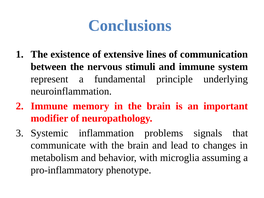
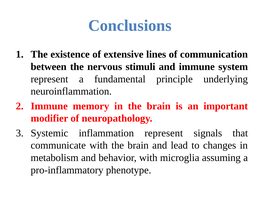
inflammation problems: problems -> represent
